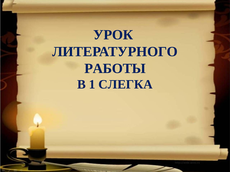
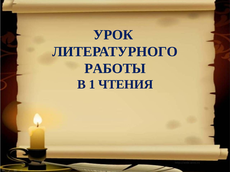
СЛЕГКА: СЛЕГКА -> ЧТЕНИЯ
